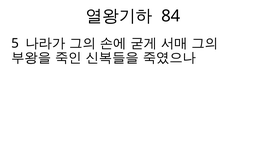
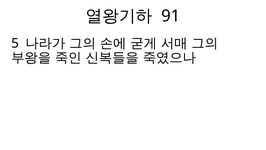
84: 84 -> 91
